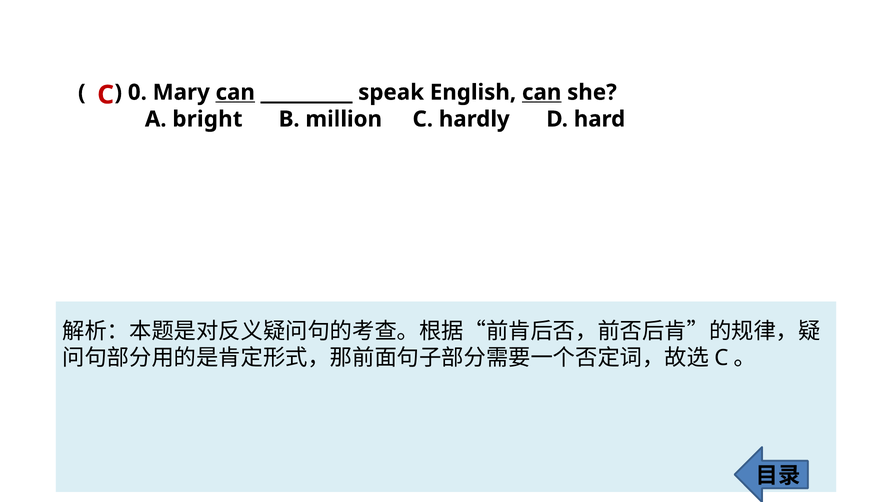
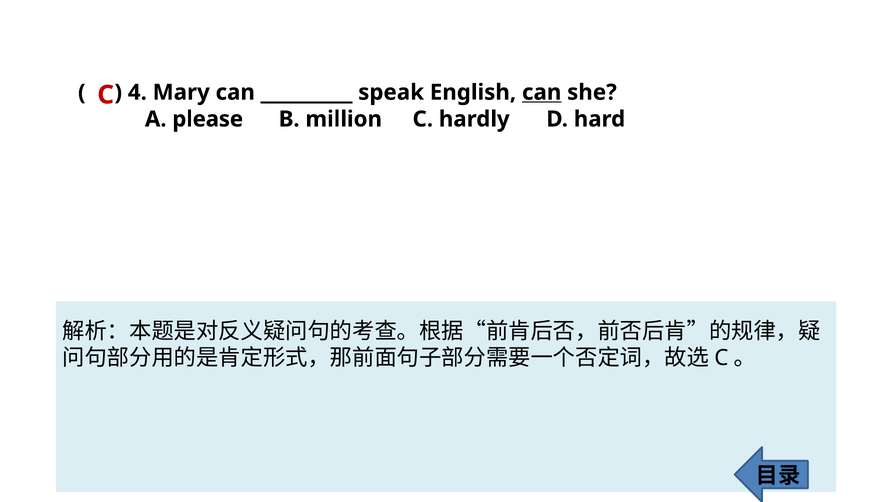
0: 0 -> 4
can at (235, 92) underline: present -> none
bright: bright -> please
